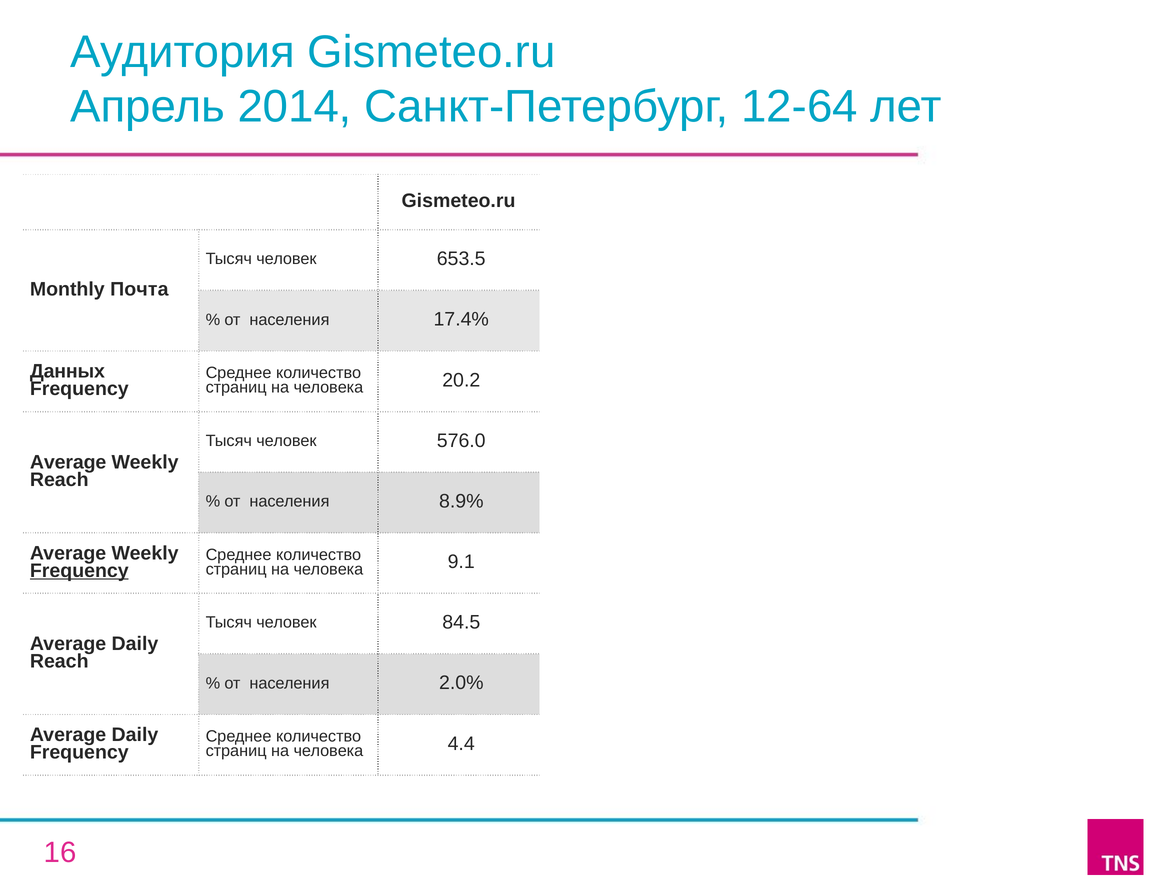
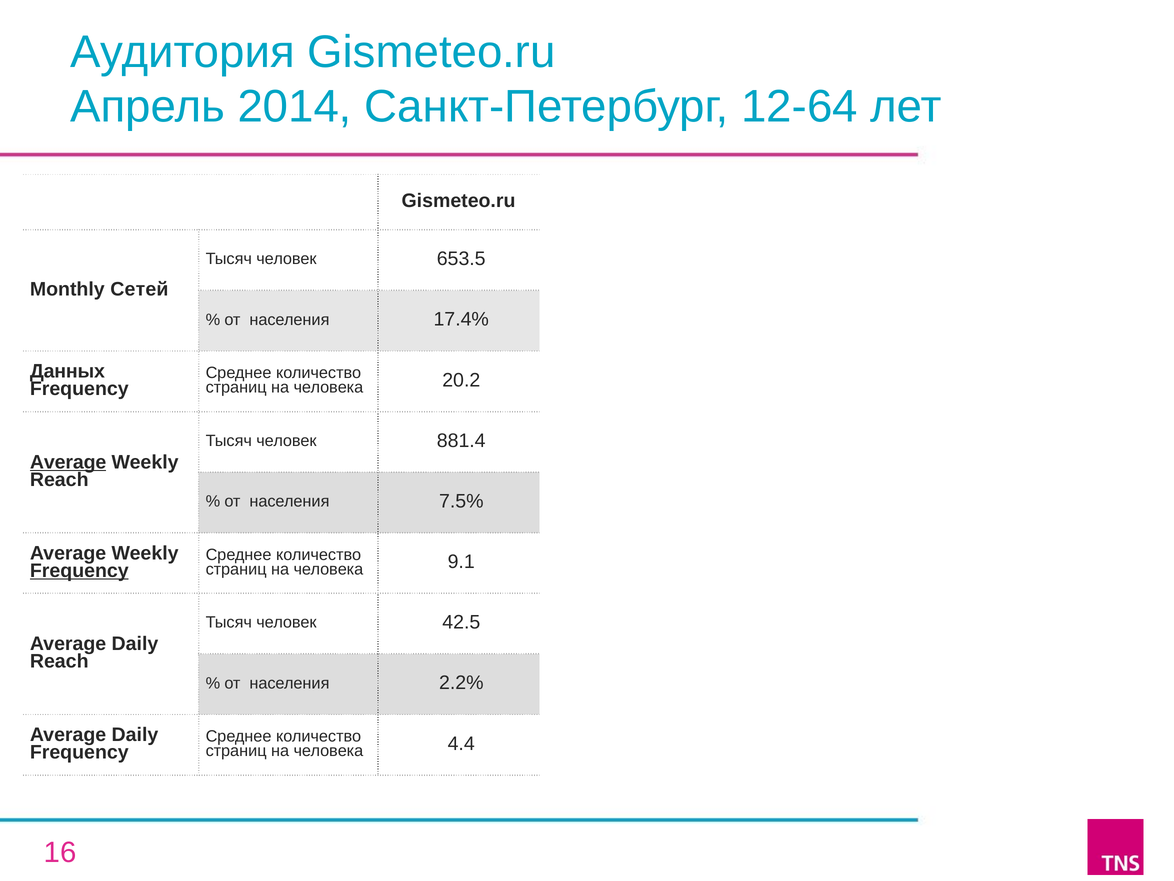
Почта: Почта -> Сетей
576.0: 576.0 -> 881.4
Average at (68, 462) underline: none -> present
8.9%: 8.9% -> 7.5%
84.5: 84.5 -> 42.5
2.0%: 2.0% -> 2.2%
